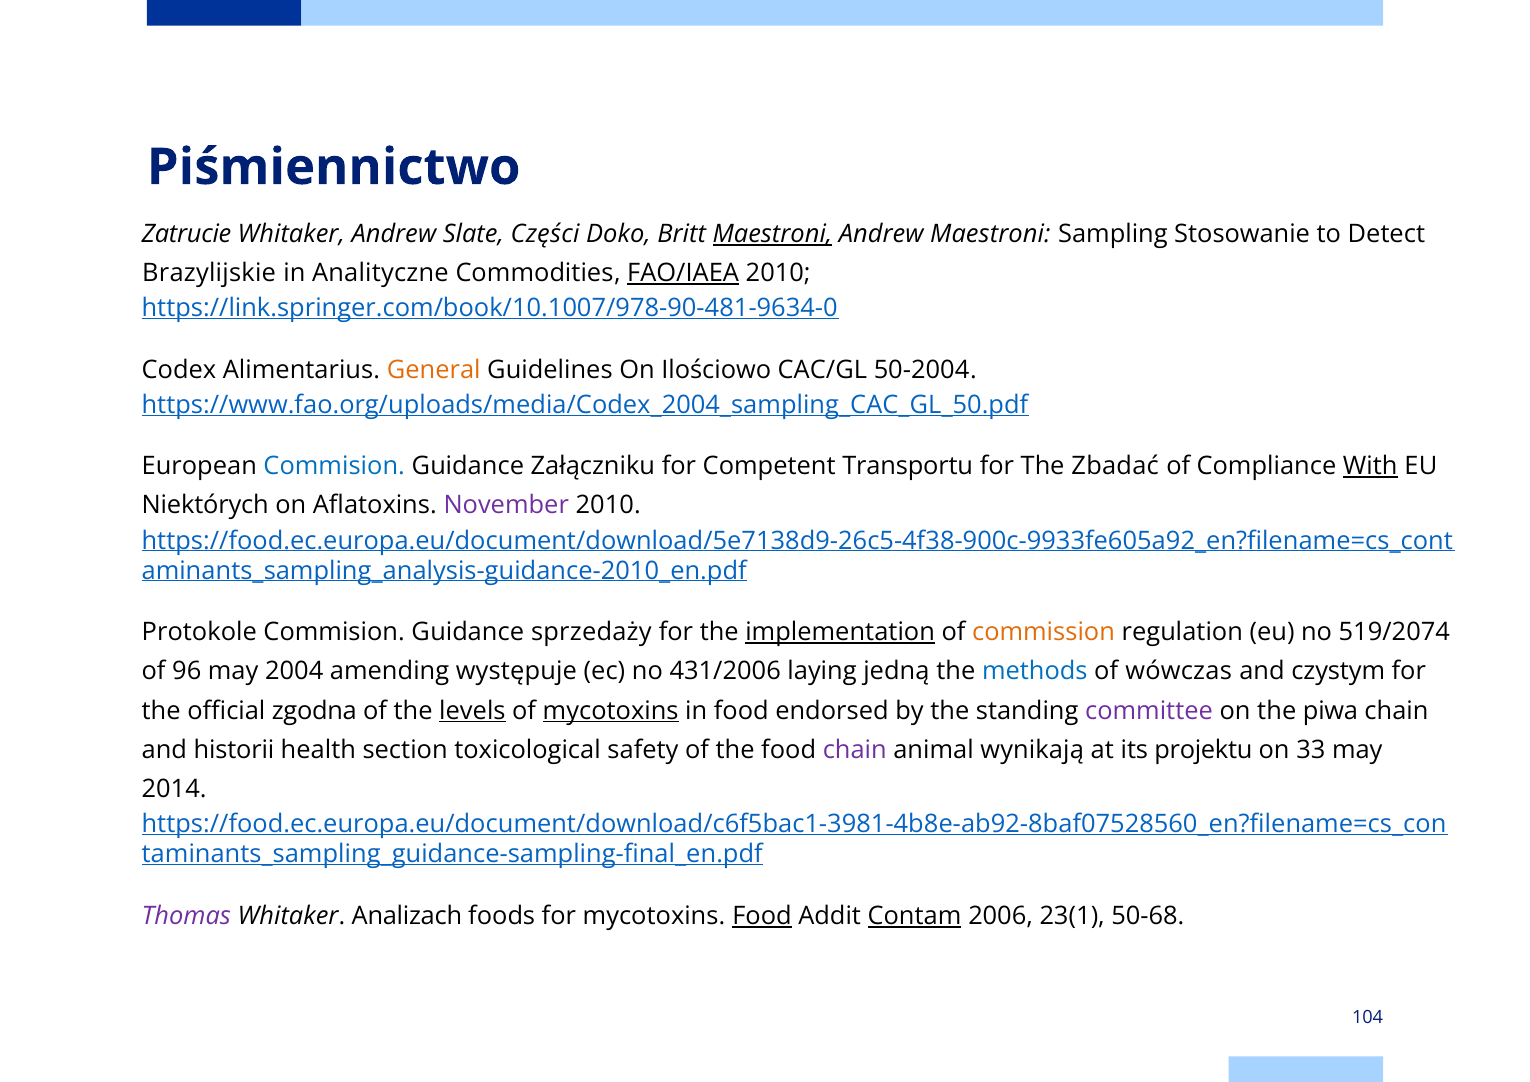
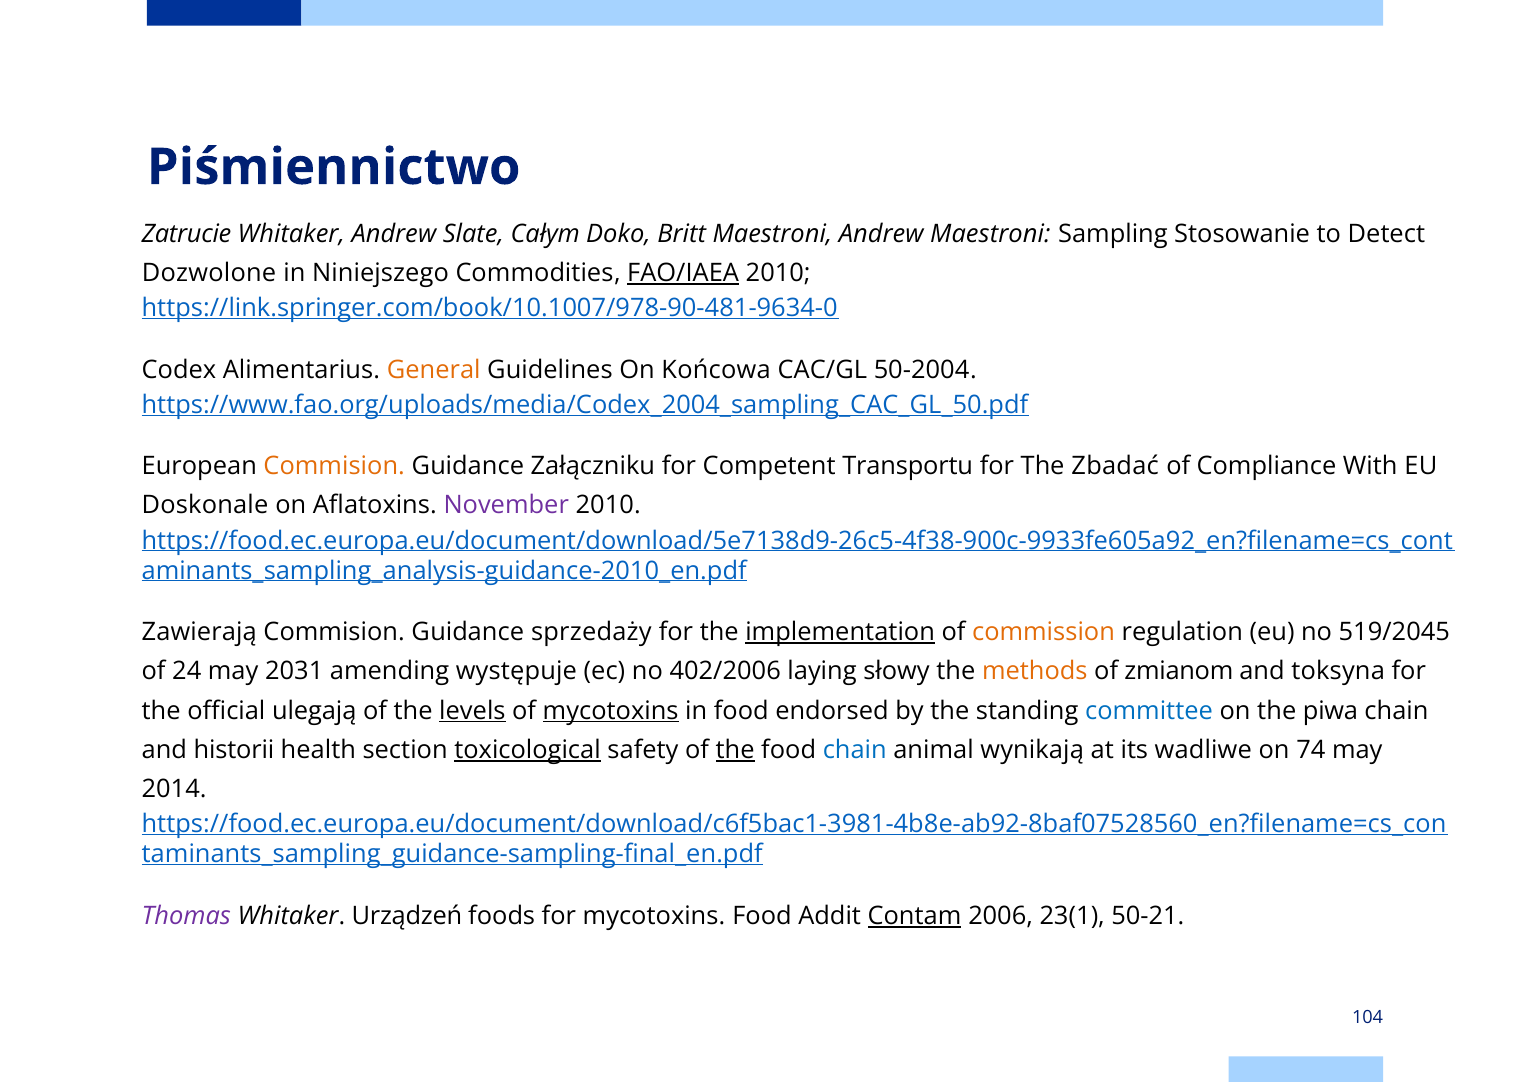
Części: Części -> Całym
Maestroni at (772, 234) underline: present -> none
Brazylijskie: Brazylijskie -> Dozwolone
Analityczne: Analityczne -> Niniejszego
Ilościowo: Ilościowo -> Końcowa
Commision at (334, 466) colour: blue -> orange
With underline: present -> none
Niektórych: Niektórych -> Doskonale
Protokole: Protokole -> Zawierają
519/2074: 519/2074 -> 519/2045
96: 96 -> 24
2004: 2004 -> 2031
431/2006: 431/2006 -> 402/2006
jedną: jedną -> słowy
methods colour: blue -> orange
wówczas: wówczas -> zmianom
czystym: czystym -> toksyna
zgodna: zgodna -> ulegają
committee colour: purple -> blue
toxicological underline: none -> present
the at (735, 750) underline: none -> present
chain at (855, 750) colour: purple -> blue
projektu: projektu -> wadliwe
33: 33 -> 74
Analizach: Analizach -> Urządzeń
Food at (762, 916) underline: present -> none
50-68: 50-68 -> 50-21
